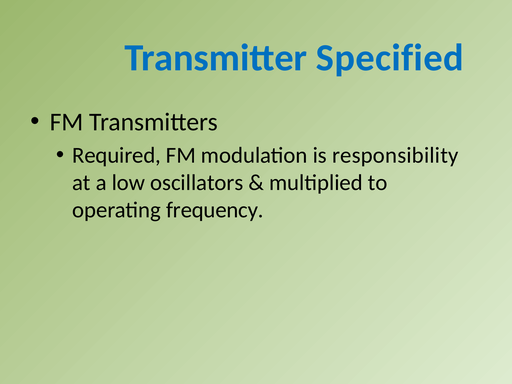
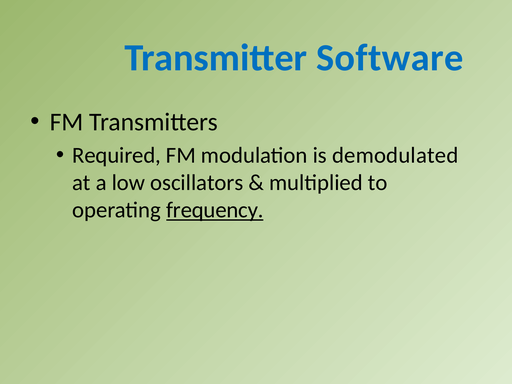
Specified: Specified -> Software
responsibility: responsibility -> demodulated
frequency underline: none -> present
